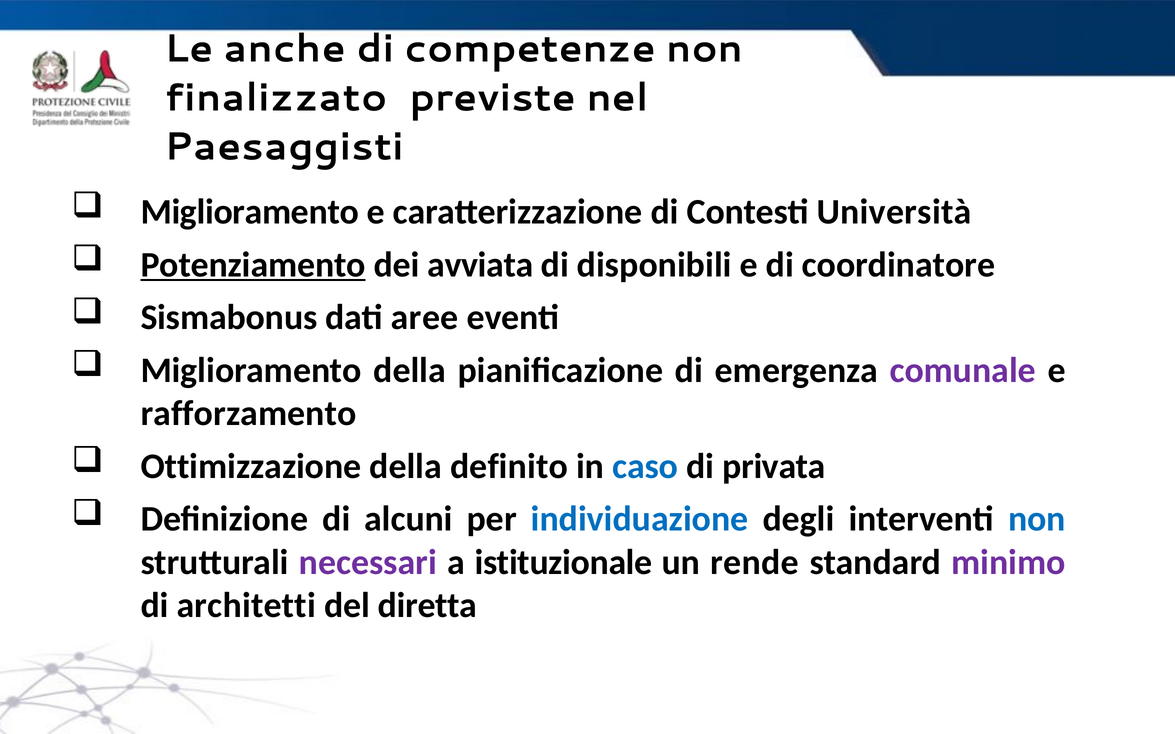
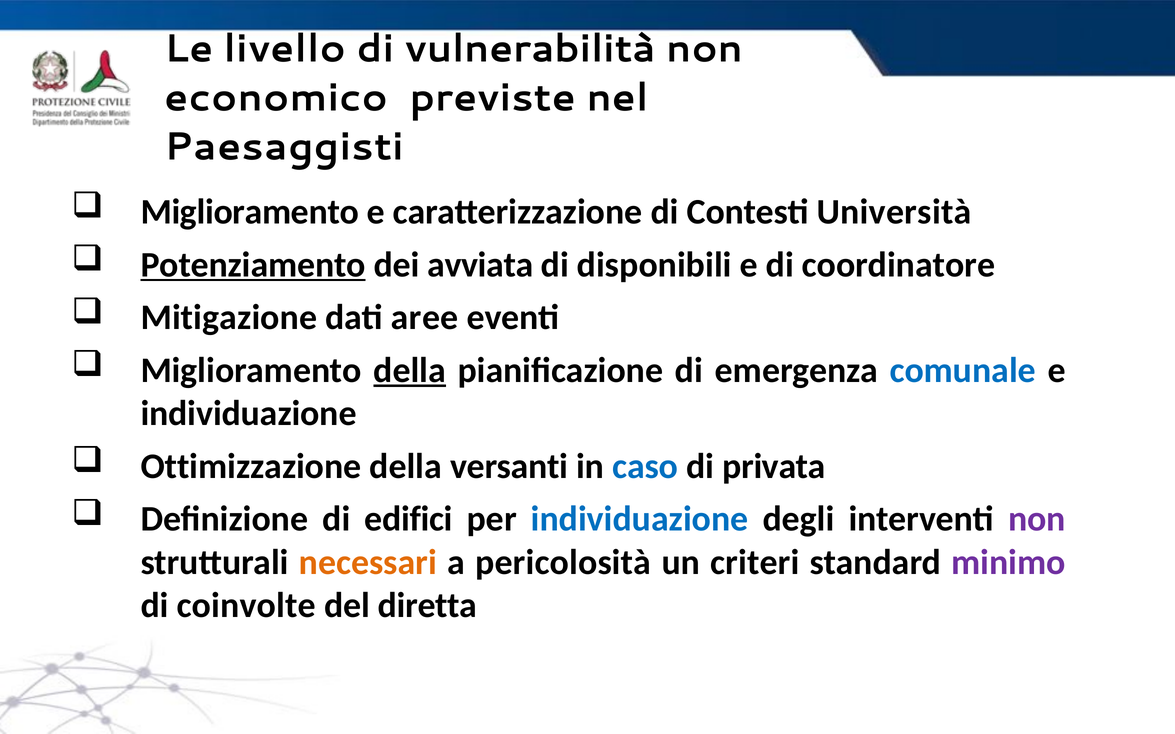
anche: anche -> livello
competenze: competenze -> vulnerabilità
finalizzato: finalizzato -> economico
Sismabonus: Sismabonus -> Mitigazione
della at (410, 371) underline: none -> present
comunale colour: purple -> blue
rafforzamento at (249, 414): rafforzamento -> individuazione
definito: definito -> versanti
alcuni: alcuni -> edifici
non at (1037, 519) colour: blue -> purple
necessari colour: purple -> orange
istituzionale: istituzionale -> pericolosità
rende: rende -> criteri
architetti: architetti -> coinvolte
